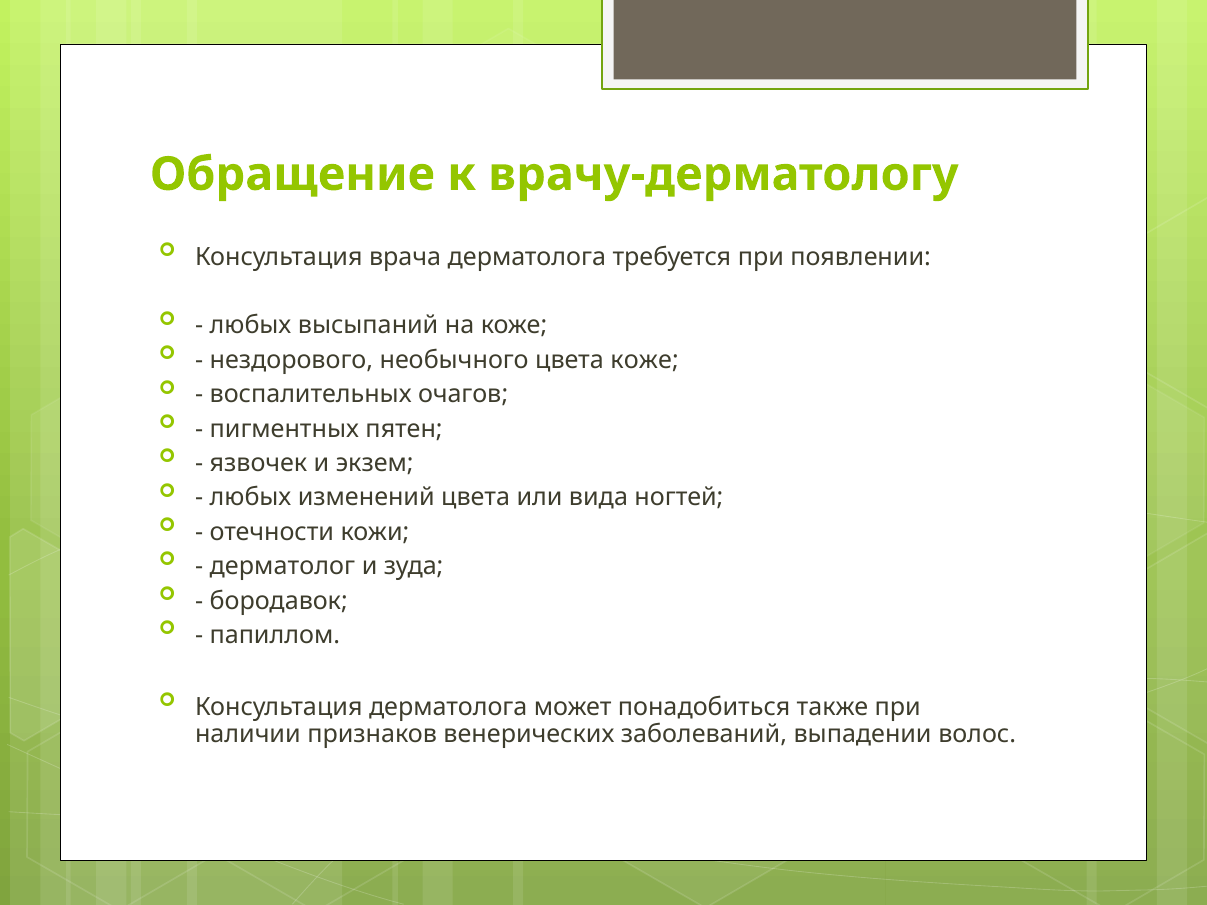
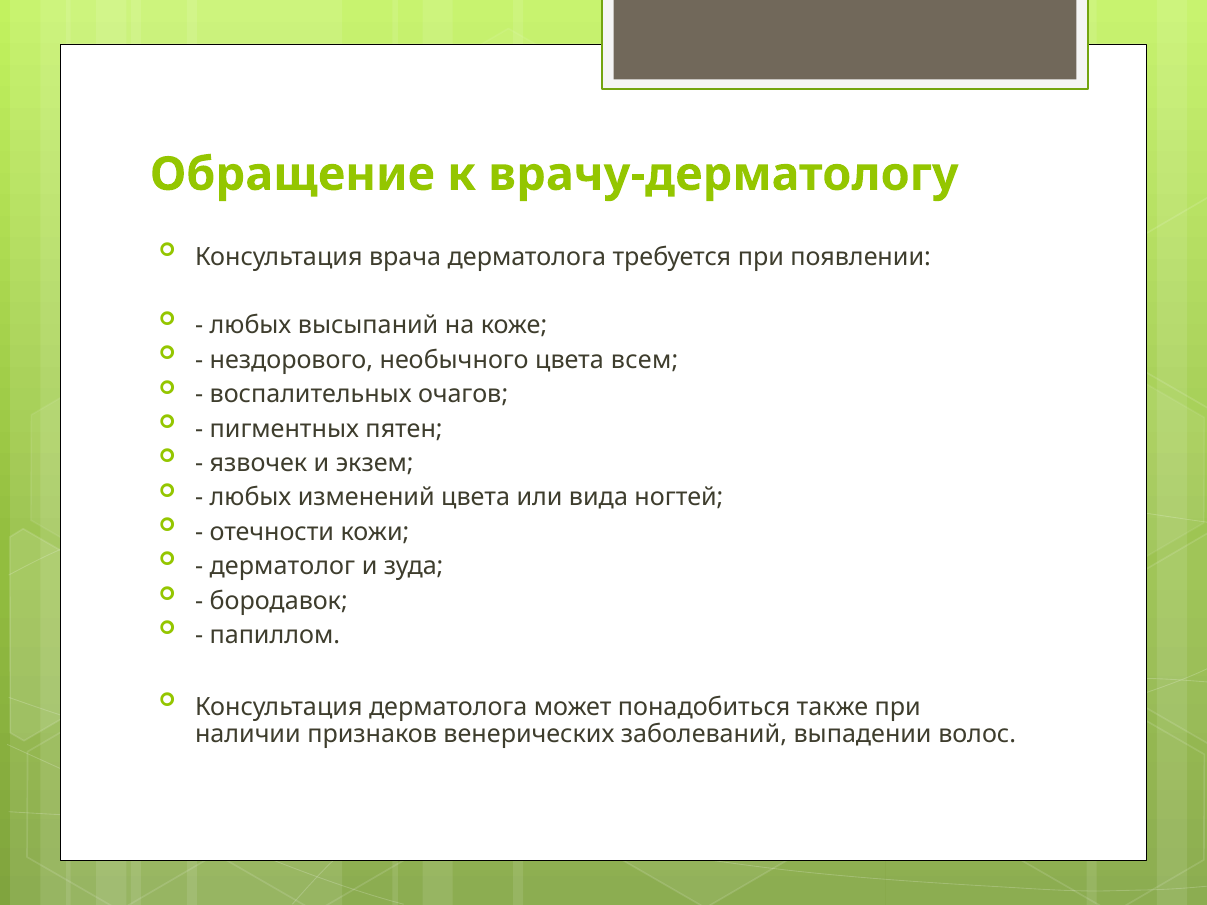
цвета коже: коже -> всем
